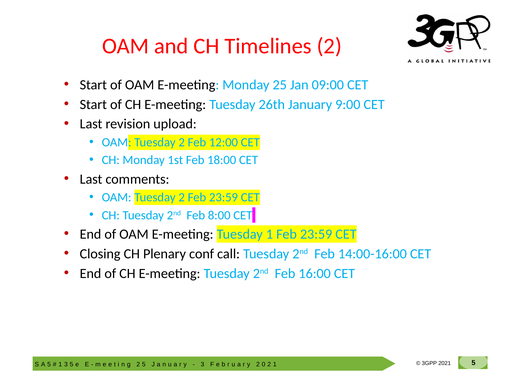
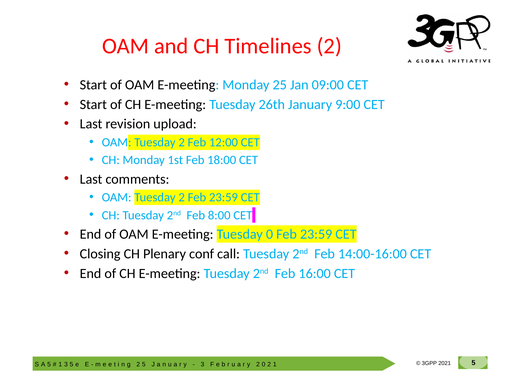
Tuesday 1: 1 -> 0
